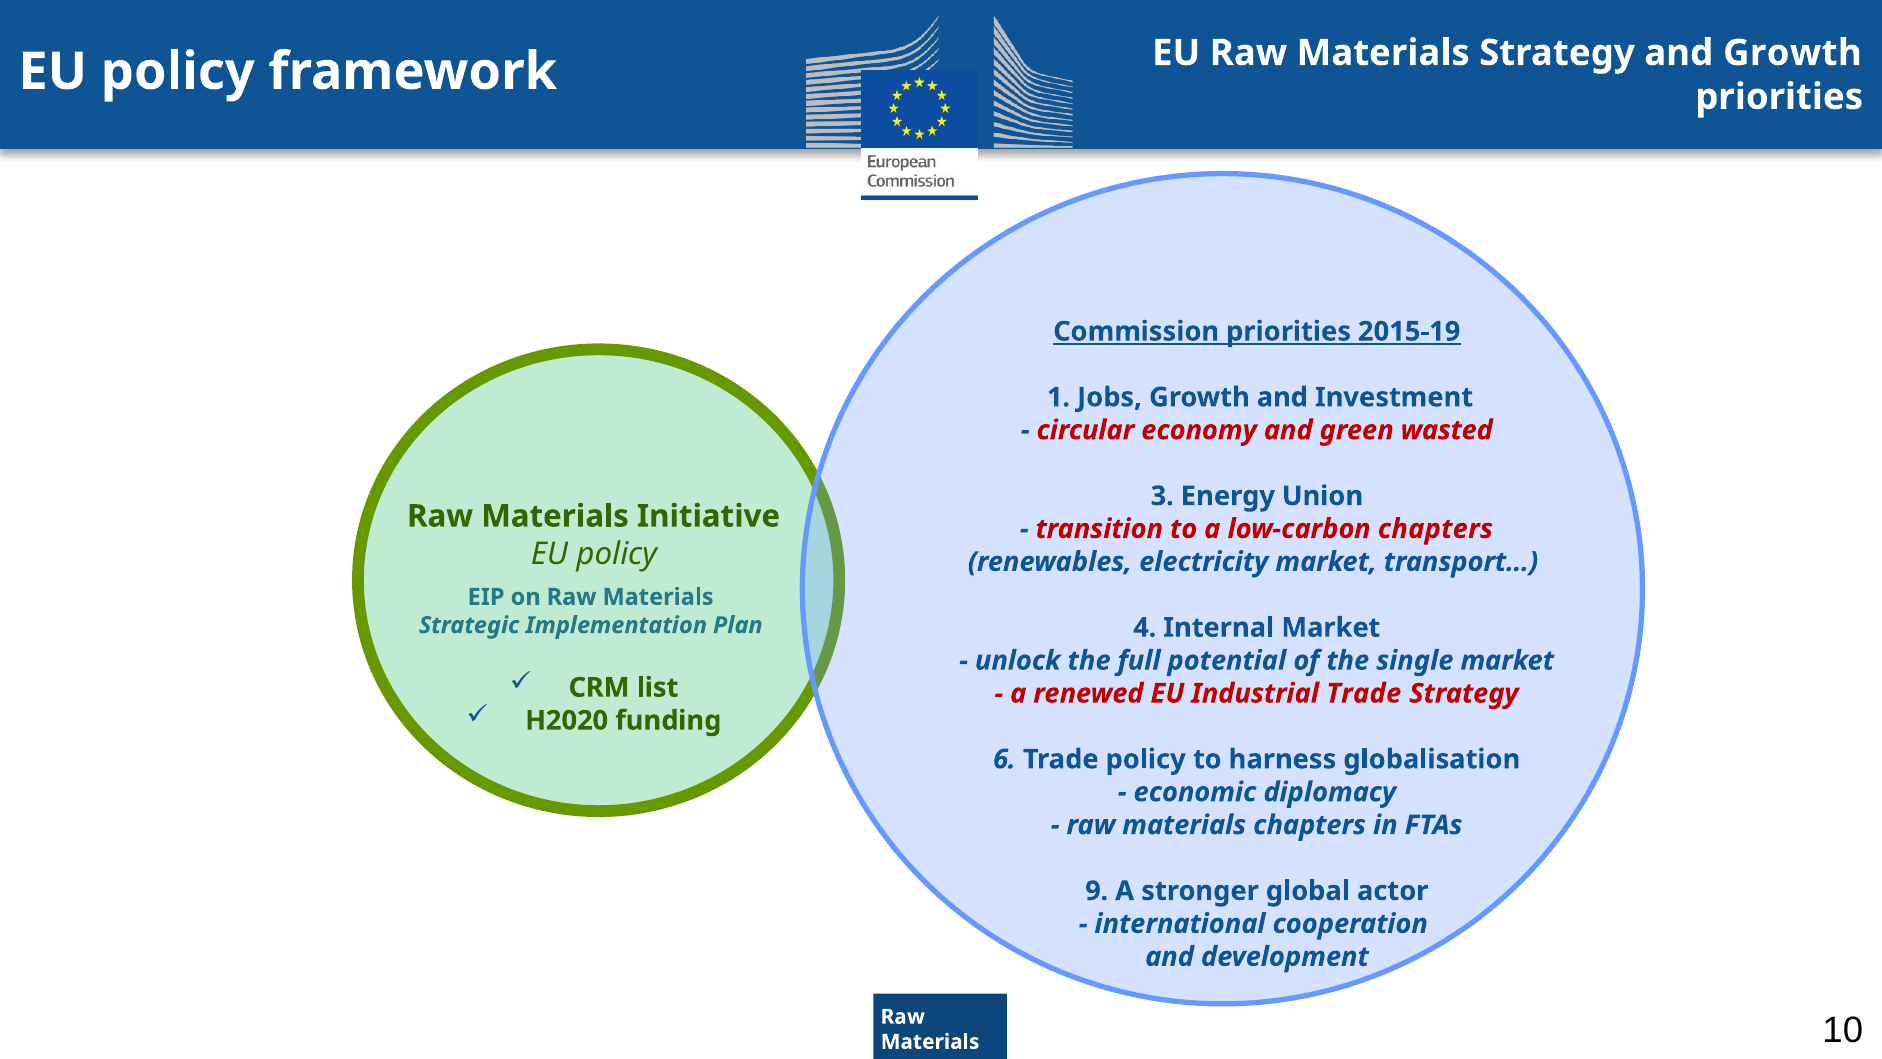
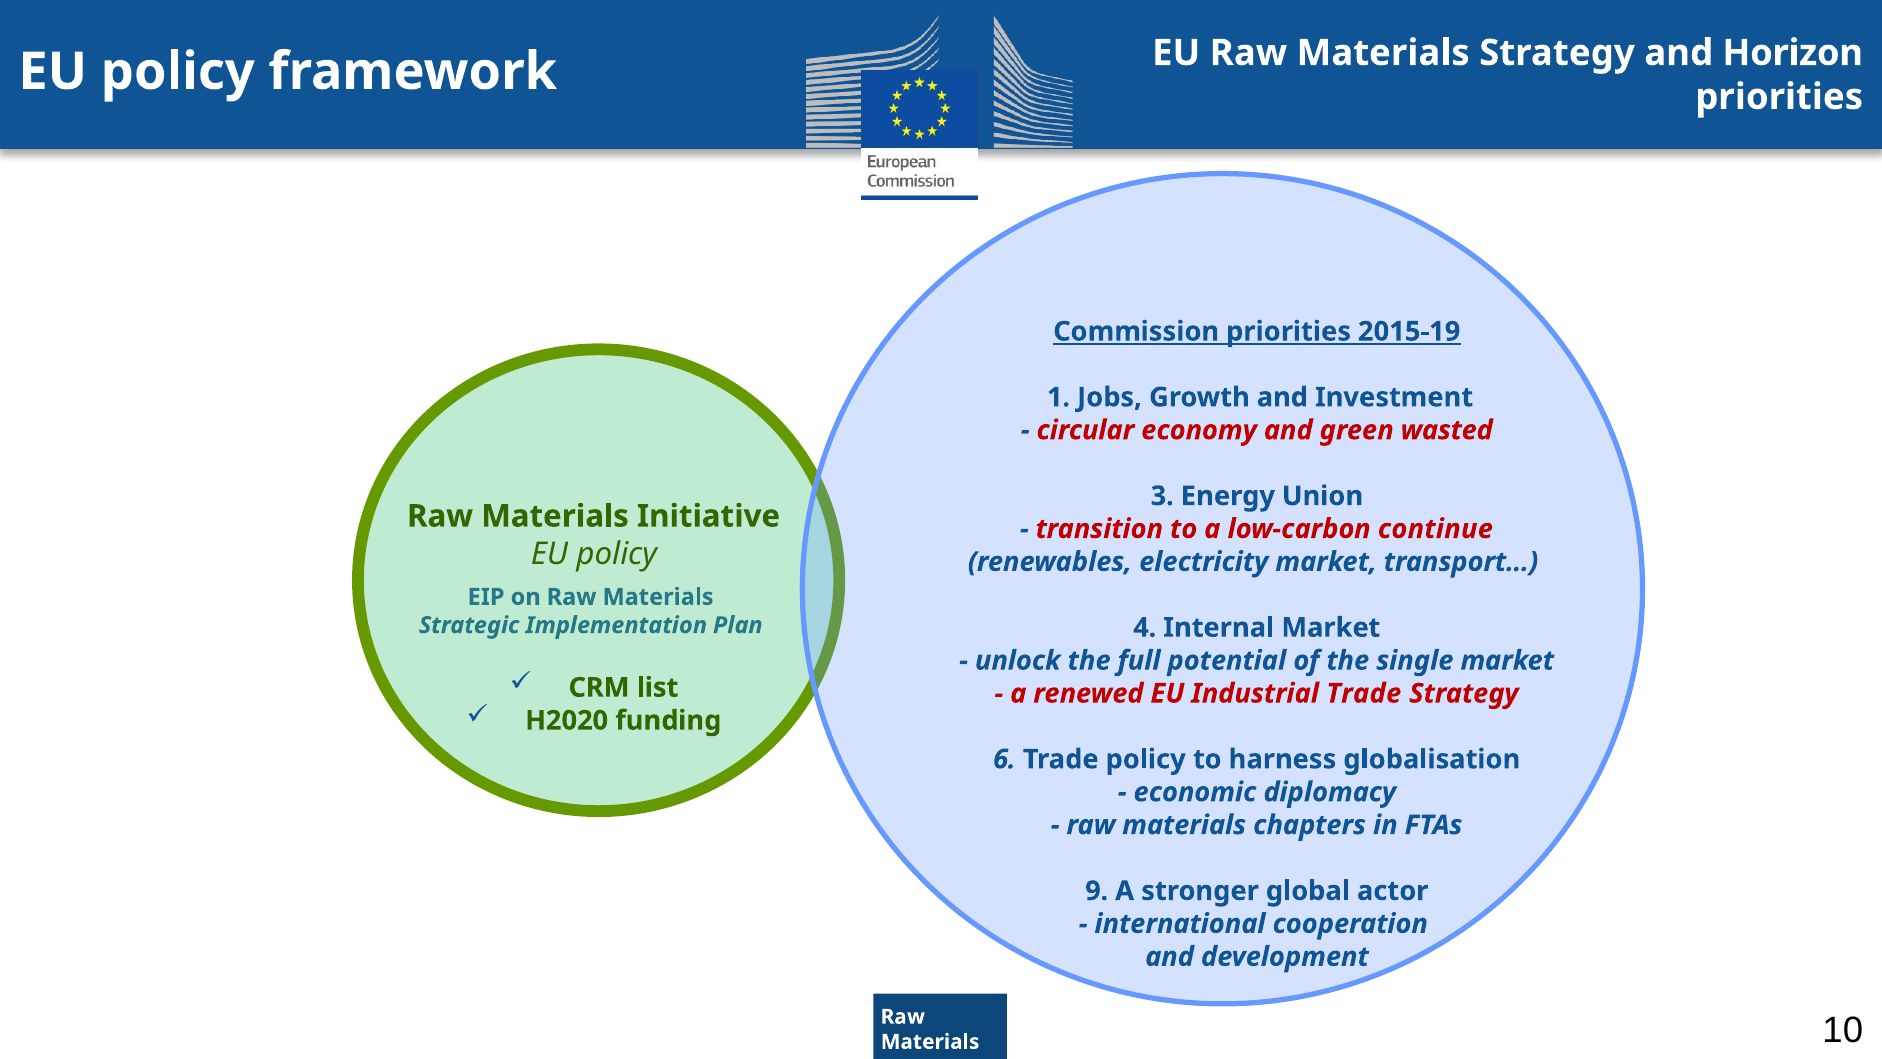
and Growth: Growth -> Horizon
low-carbon chapters: chapters -> continue
